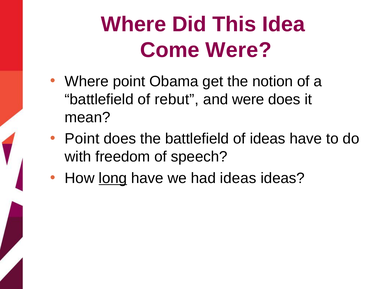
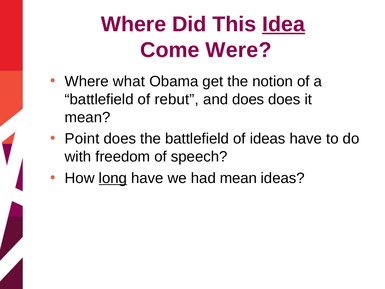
Idea underline: none -> present
Where point: point -> what
and were: were -> does
had ideas: ideas -> mean
